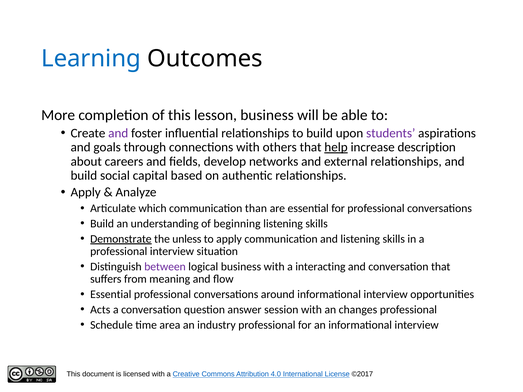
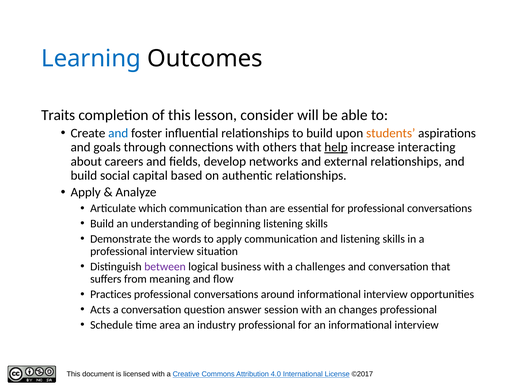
More: More -> Traits
lesson business: business -> consider
and at (118, 133) colour: purple -> blue
students colour: purple -> orange
description: description -> interacting
Demonstrate underline: present -> none
unless: unless -> words
interacting: interacting -> challenges
Essential at (111, 295): Essential -> Practices
